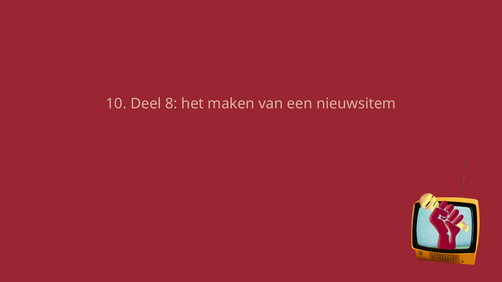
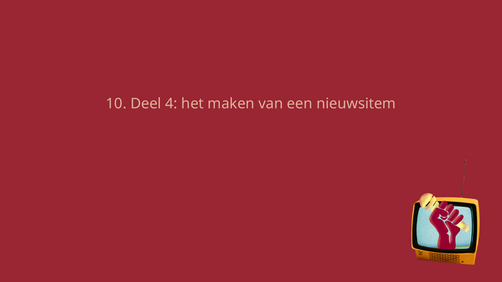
8: 8 -> 4
